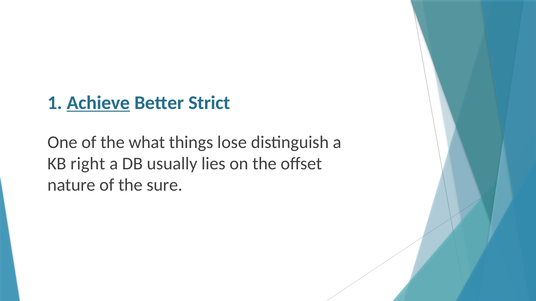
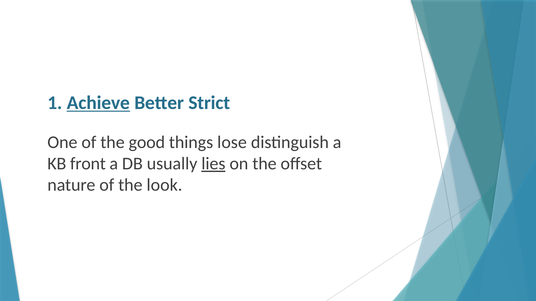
what: what -> good
right: right -> front
lies underline: none -> present
sure: sure -> look
